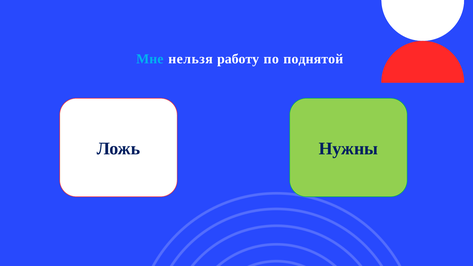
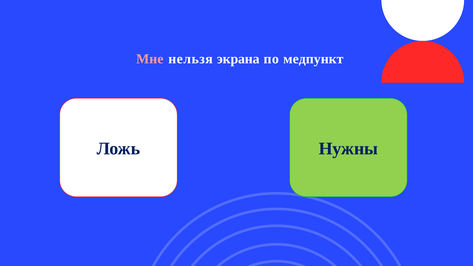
Мне colour: light blue -> pink
работу: работу -> экрана
поднятой: поднятой -> медпункт
